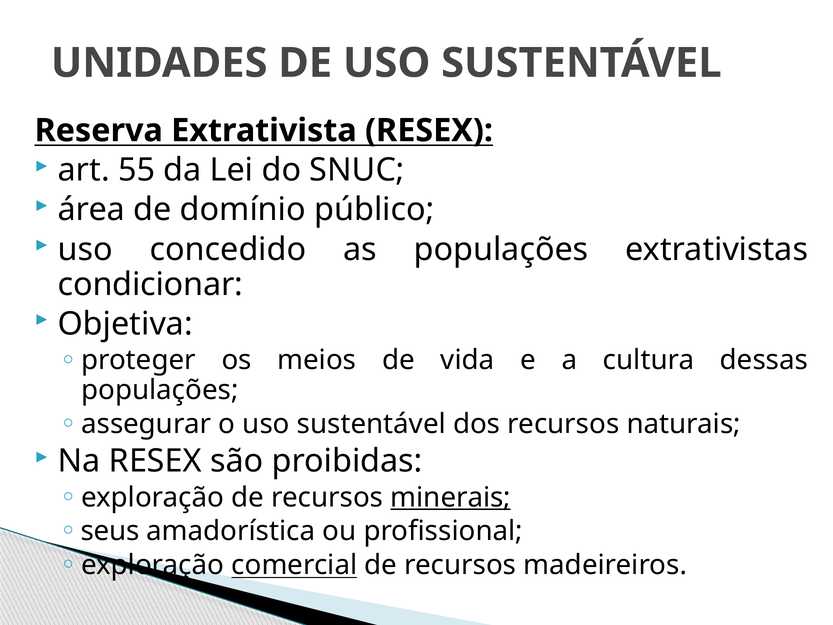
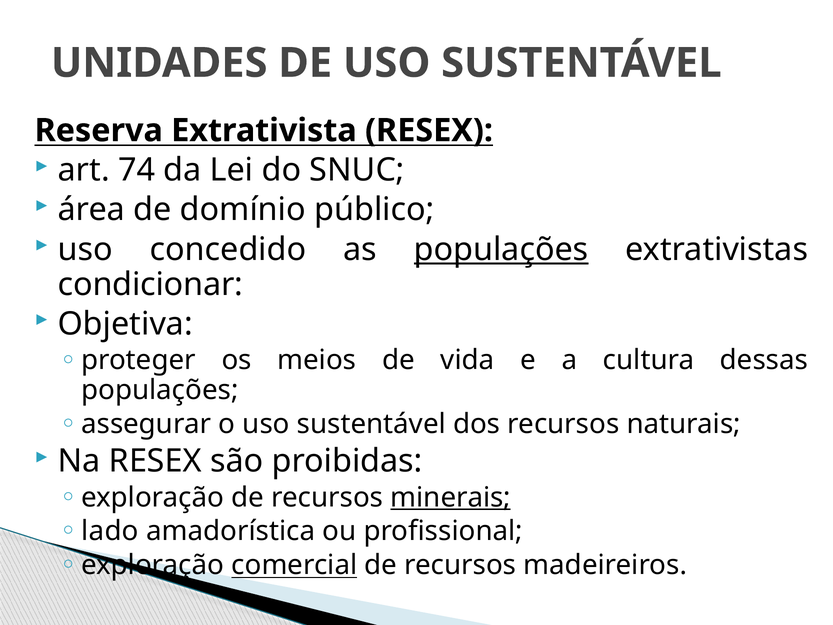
55: 55 -> 74
populações at (501, 249) underline: none -> present
seus: seus -> lado
